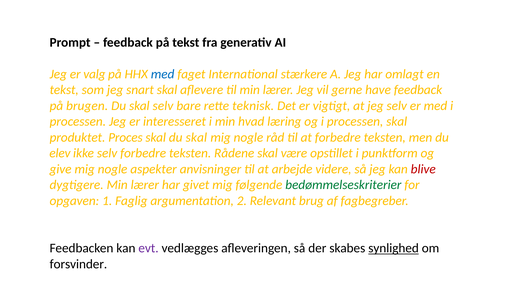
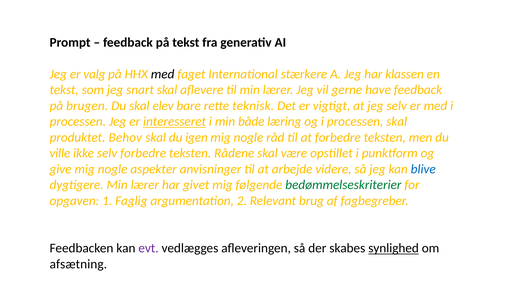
med at (163, 74) colour: blue -> black
omlagt: omlagt -> klassen
skal selv: selv -> elev
interesseret underline: none -> present
hvad: hvad -> både
Proces: Proces -> Behov
skal du skal: skal -> igen
elev: elev -> ville
blive colour: red -> blue
forsvinder: forsvinder -> afsætning
